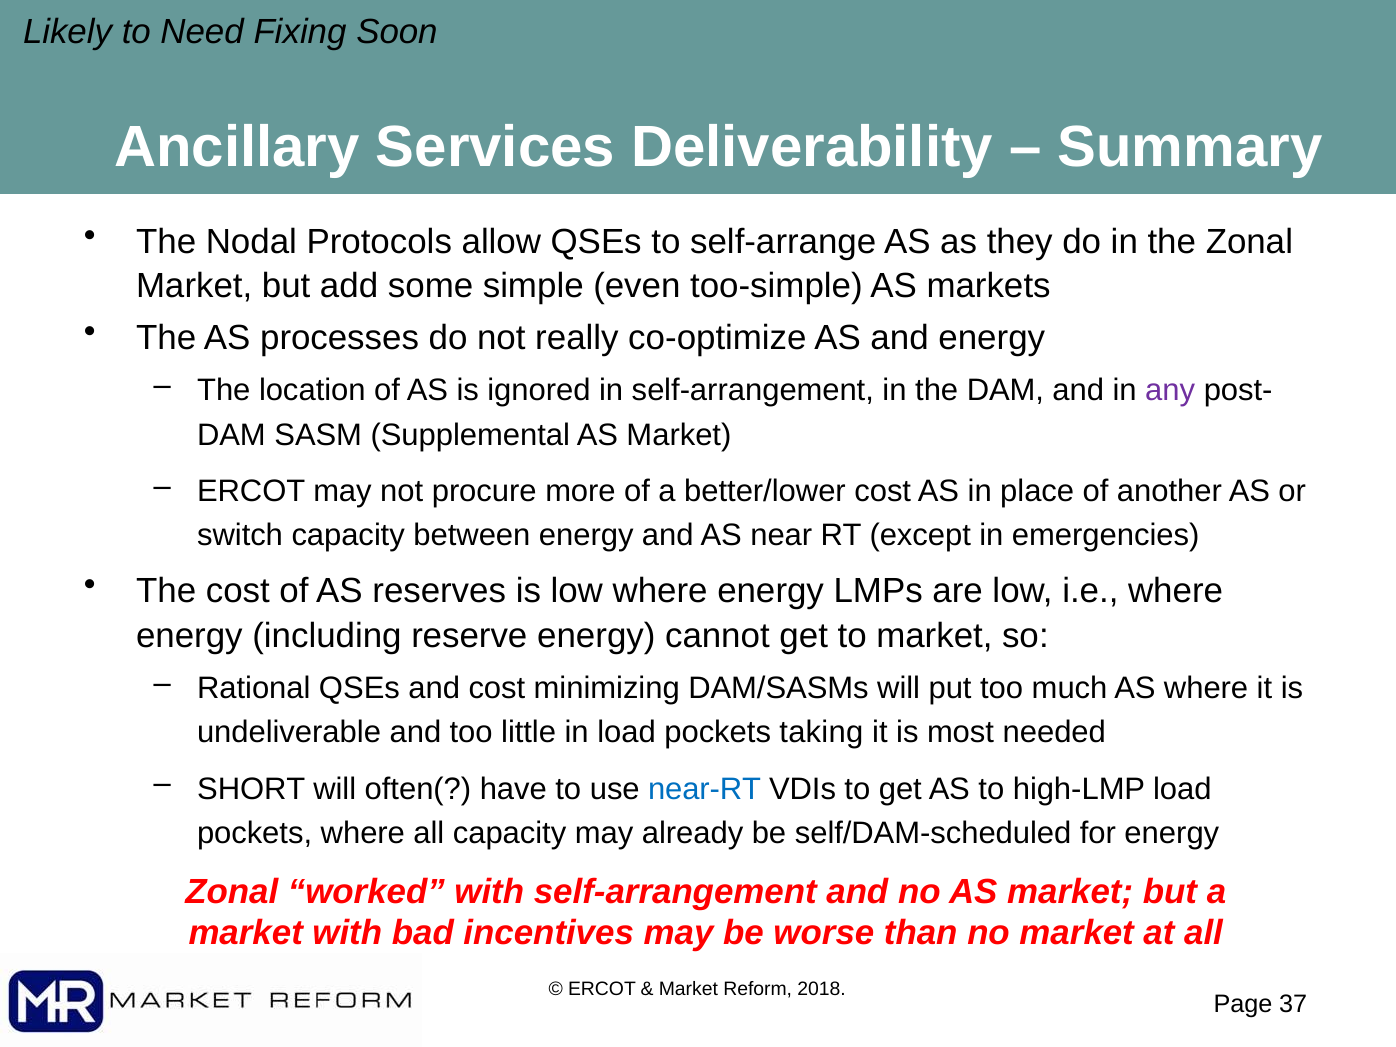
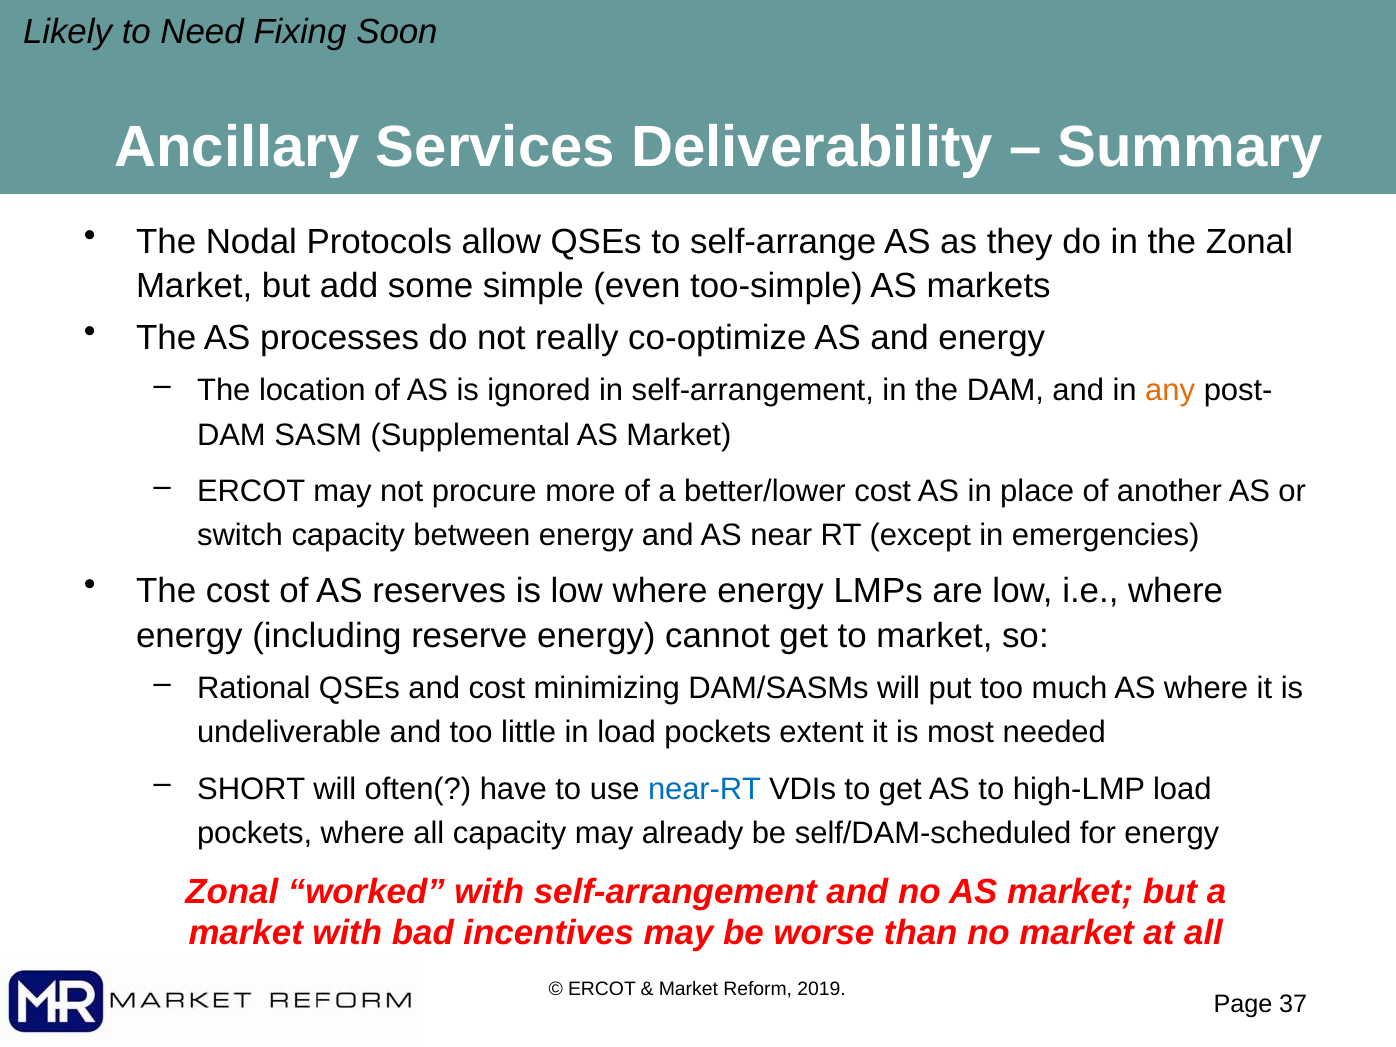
any colour: purple -> orange
taking: taking -> extent
2018: 2018 -> 2019
